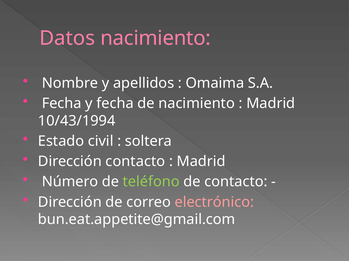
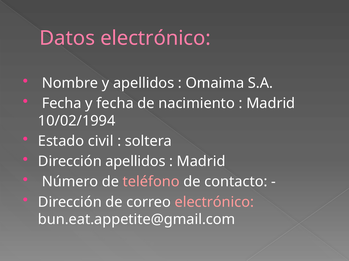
Datos nacimiento: nacimiento -> electrónico
10/43/1994: 10/43/1994 -> 10/02/1994
Dirección contacto: contacto -> apellidos
teléfono colour: light green -> pink
